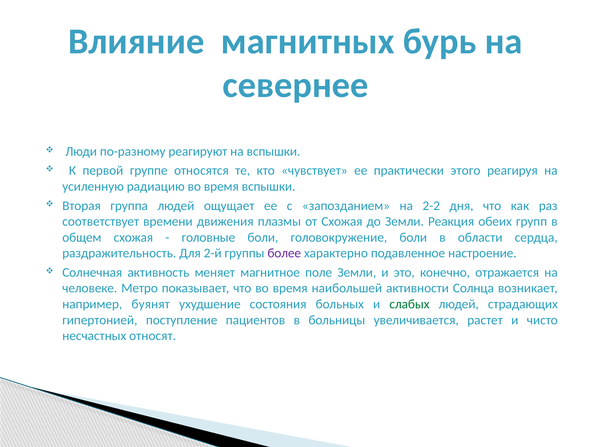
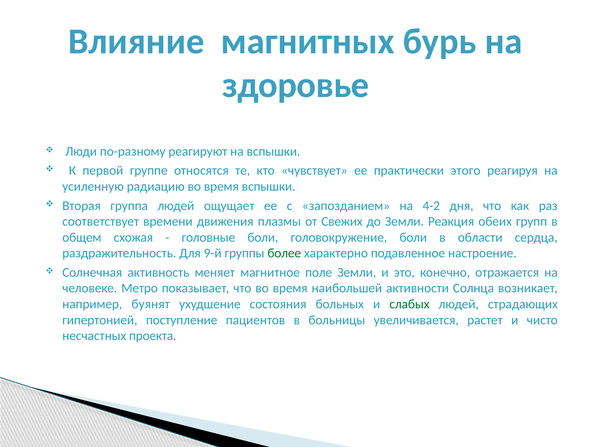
севернее: севернее -> здоровье
2-2: 2-2 -> 4-2
от Схожая: Схожая -> Свежих
2-й: 2-й -> 9-й
более colour: purple -> green
относят: относят -> проекта
